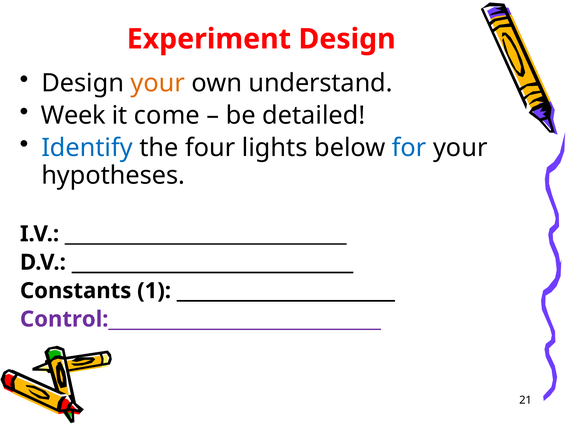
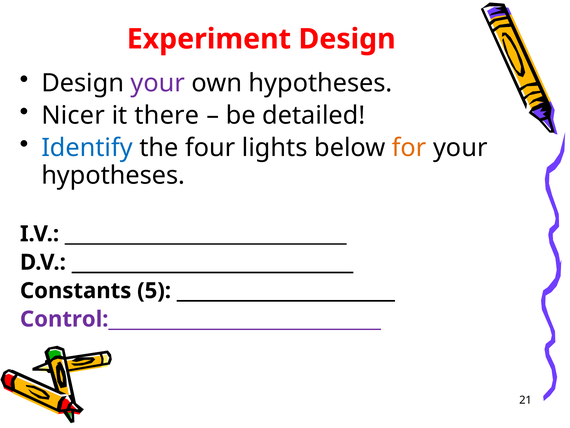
your at (158, 83) colour: orange -> purple
own understand: understand -> hypotheses
Week: Week -> Nicer
come: come -> there
for colour: blue -> orange
1: 1 -> 5
